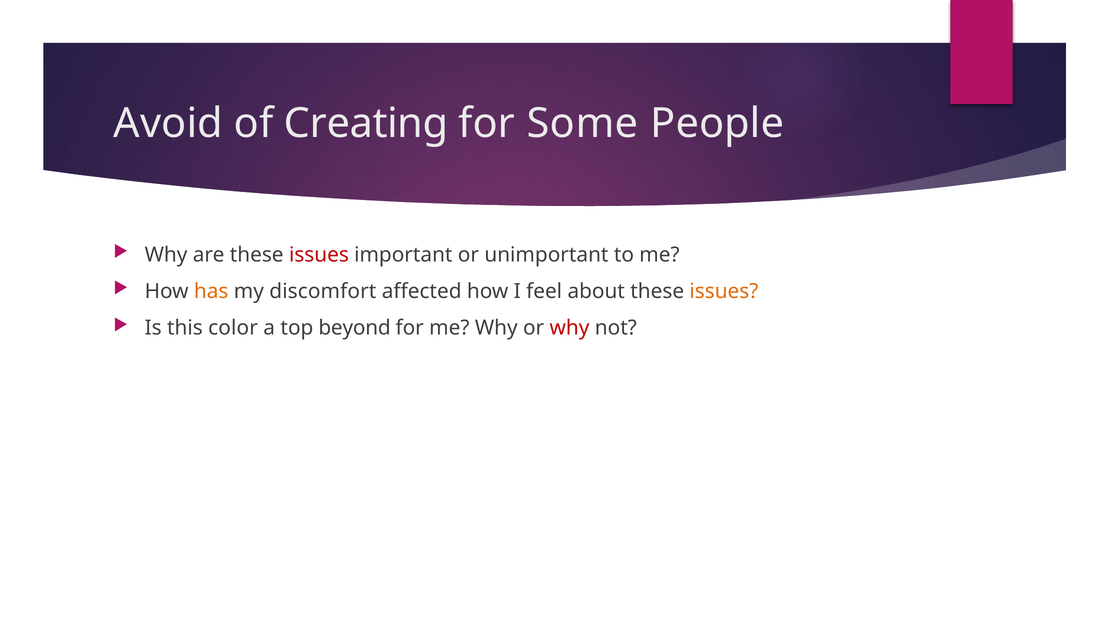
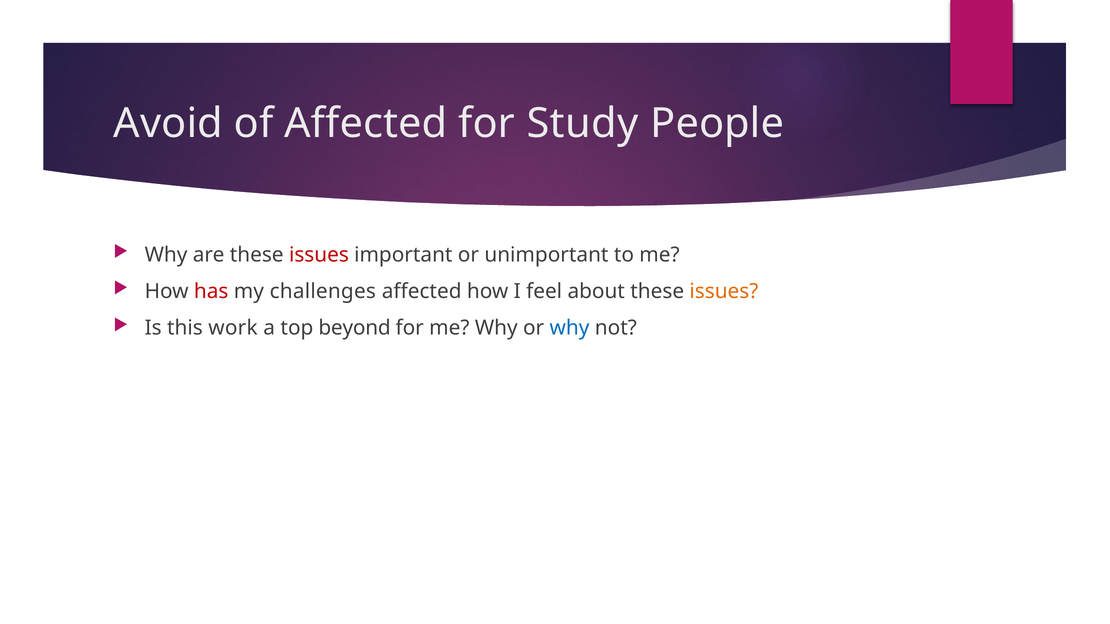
of Creating: Creating -> Affected
Some: Some -> Study
has colour: orange -> red
discomfort: discomfort -> challenges
color: color -> work
why at (570, 328) colour: red -> blue
